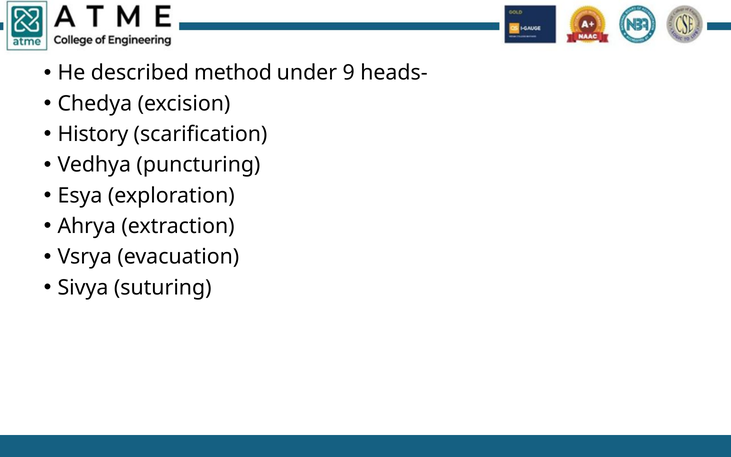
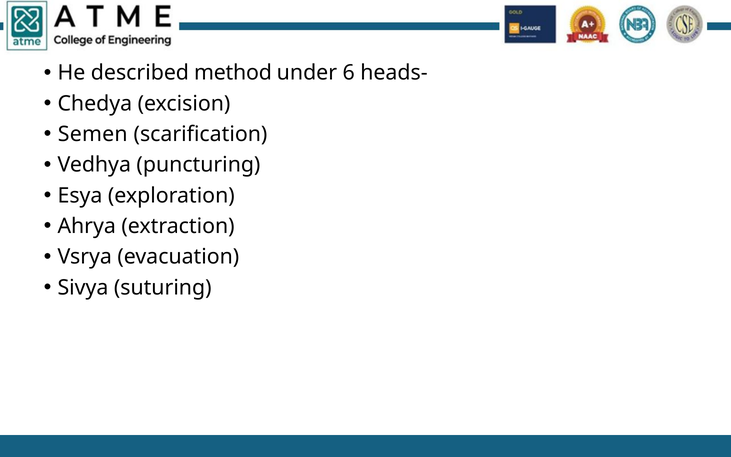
9: 9 -> 6
History: History -> Semen
